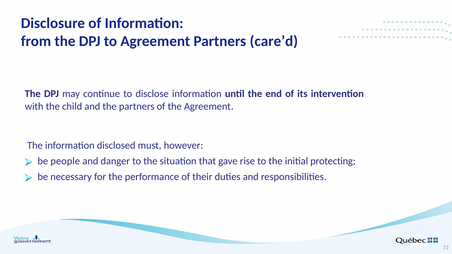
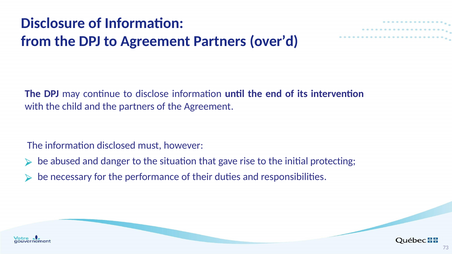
care’d: care’d -> over’d
people: people -> abused
